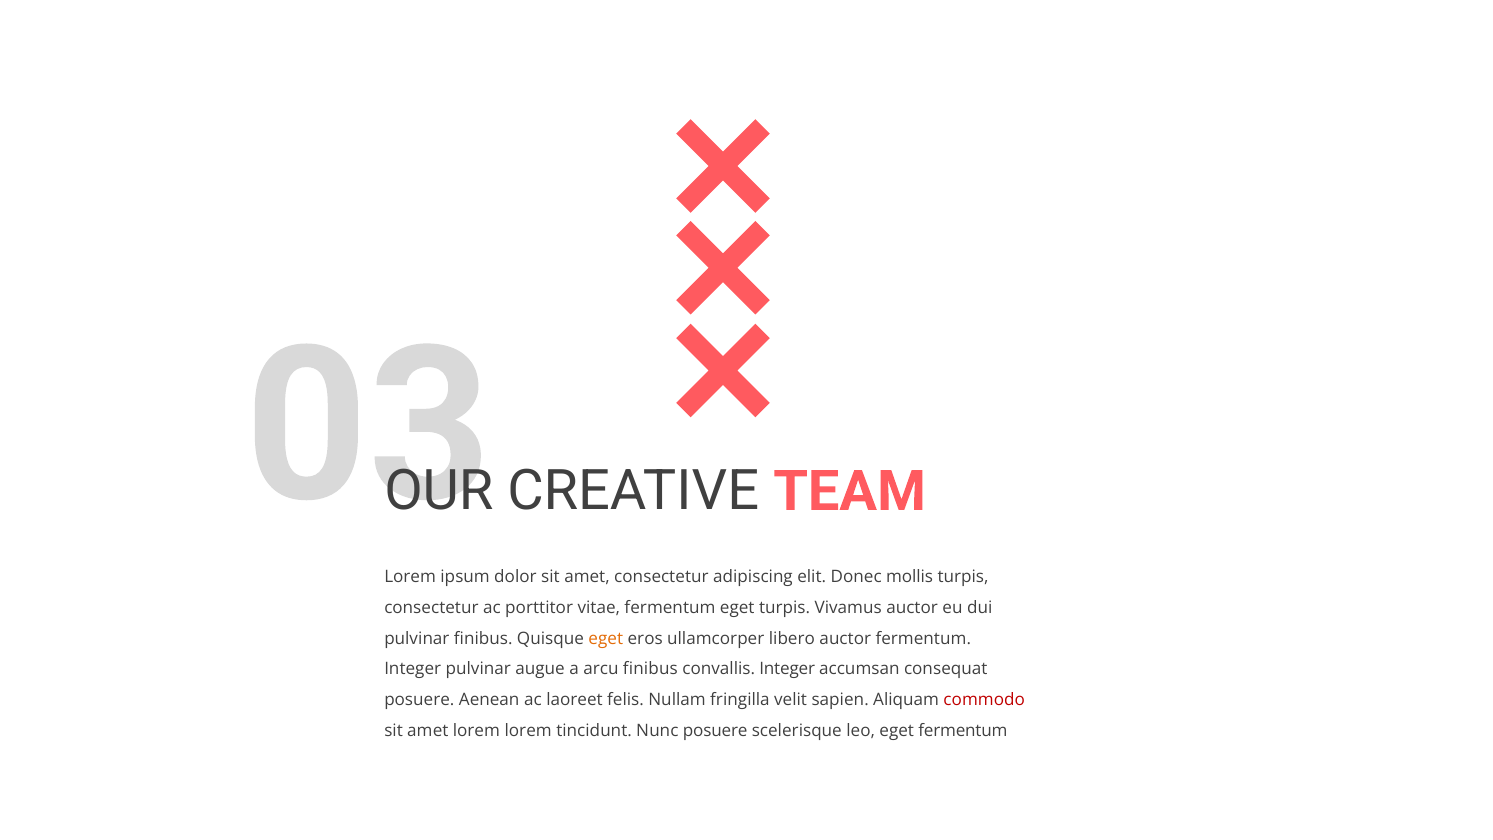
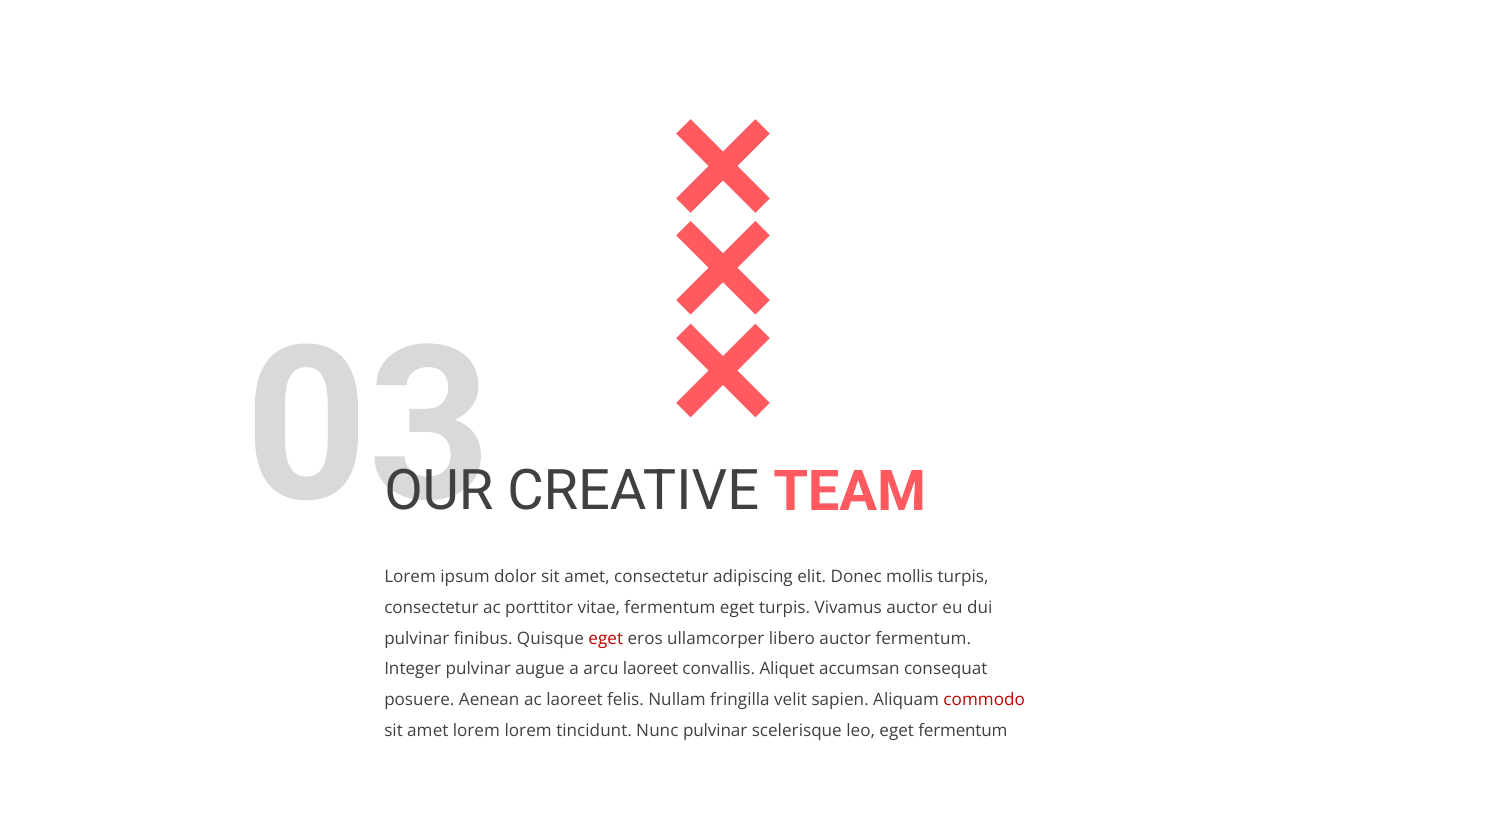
eget at (606, 638) colour: orange -> red
arcu finibus: finibus -> laoreet
convallis Integer: Integer -> Aliquet
Nunc posuere: posuere -> pulvinar
